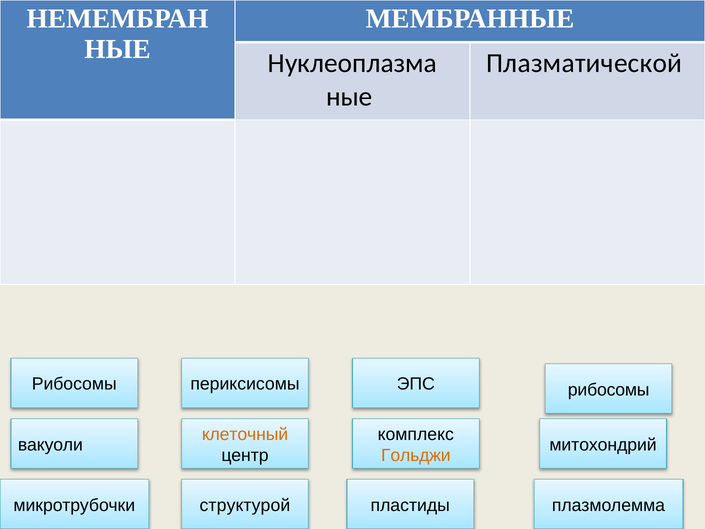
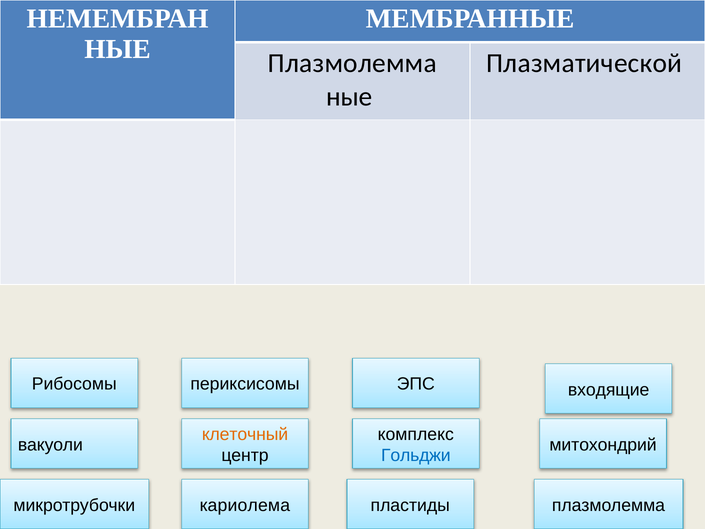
Нуклеоплазма at (352, 63): Нуклеоплазма -> Плазмолемма
рибосомы at (609, 390): рибосомы -> входящие
Гольджи colour: orange -> blue
структурой: структурой -> кариолема
